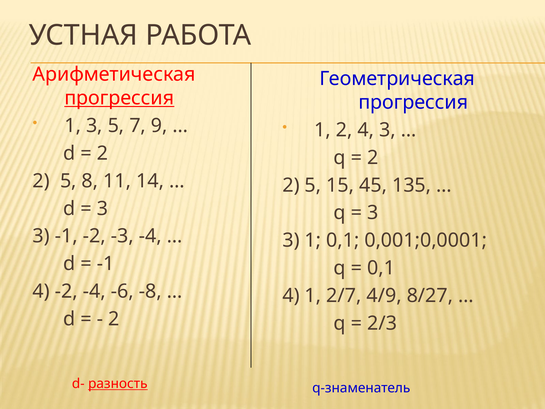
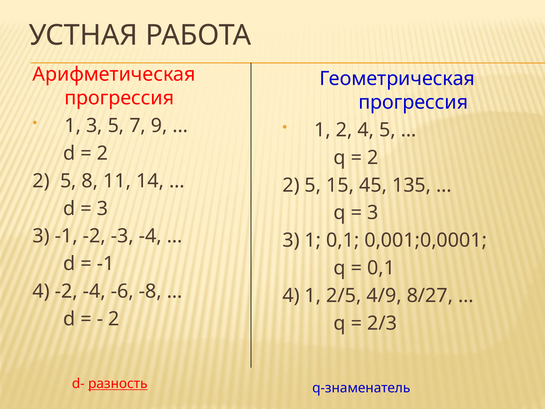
прогрессия at (119, 98) underline: present -> none
4 3: 3 -> 5
2/7: 2/7 -> 2/5
